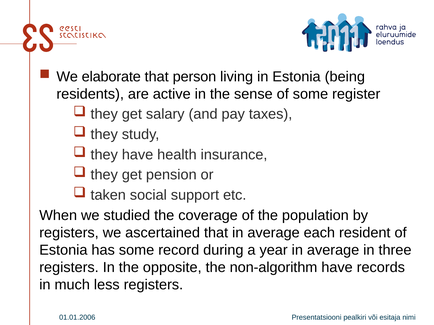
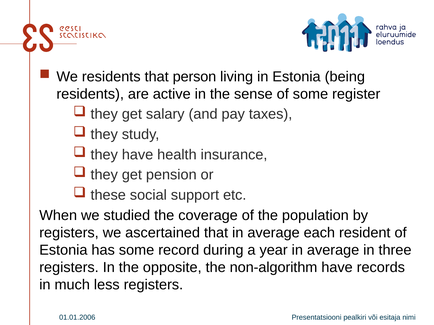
We elaborate: elaborate -> residents
taken: taken -> these
